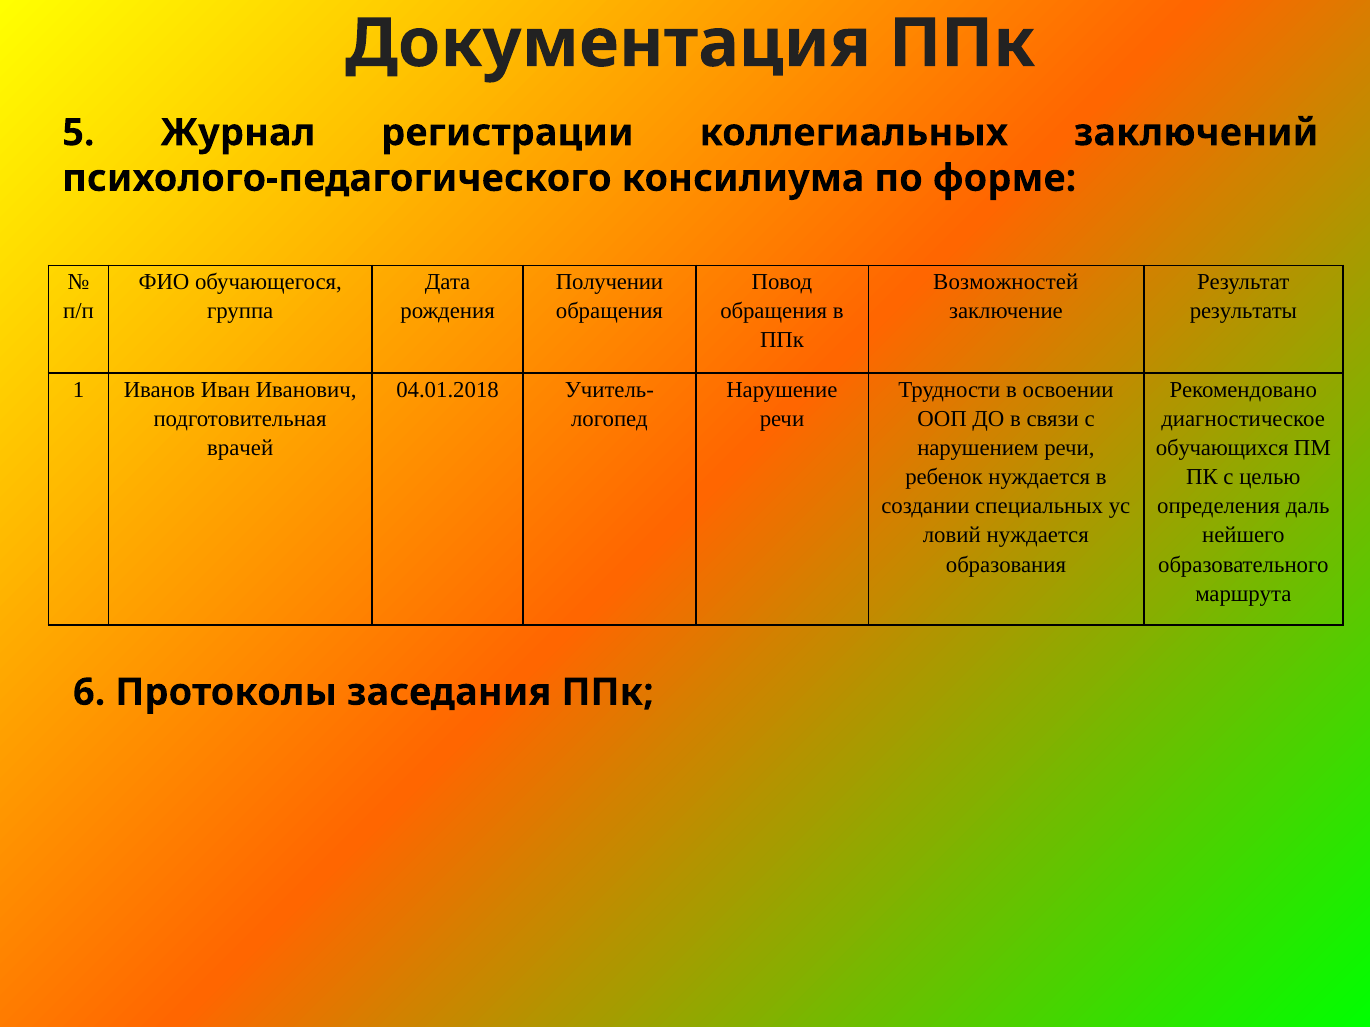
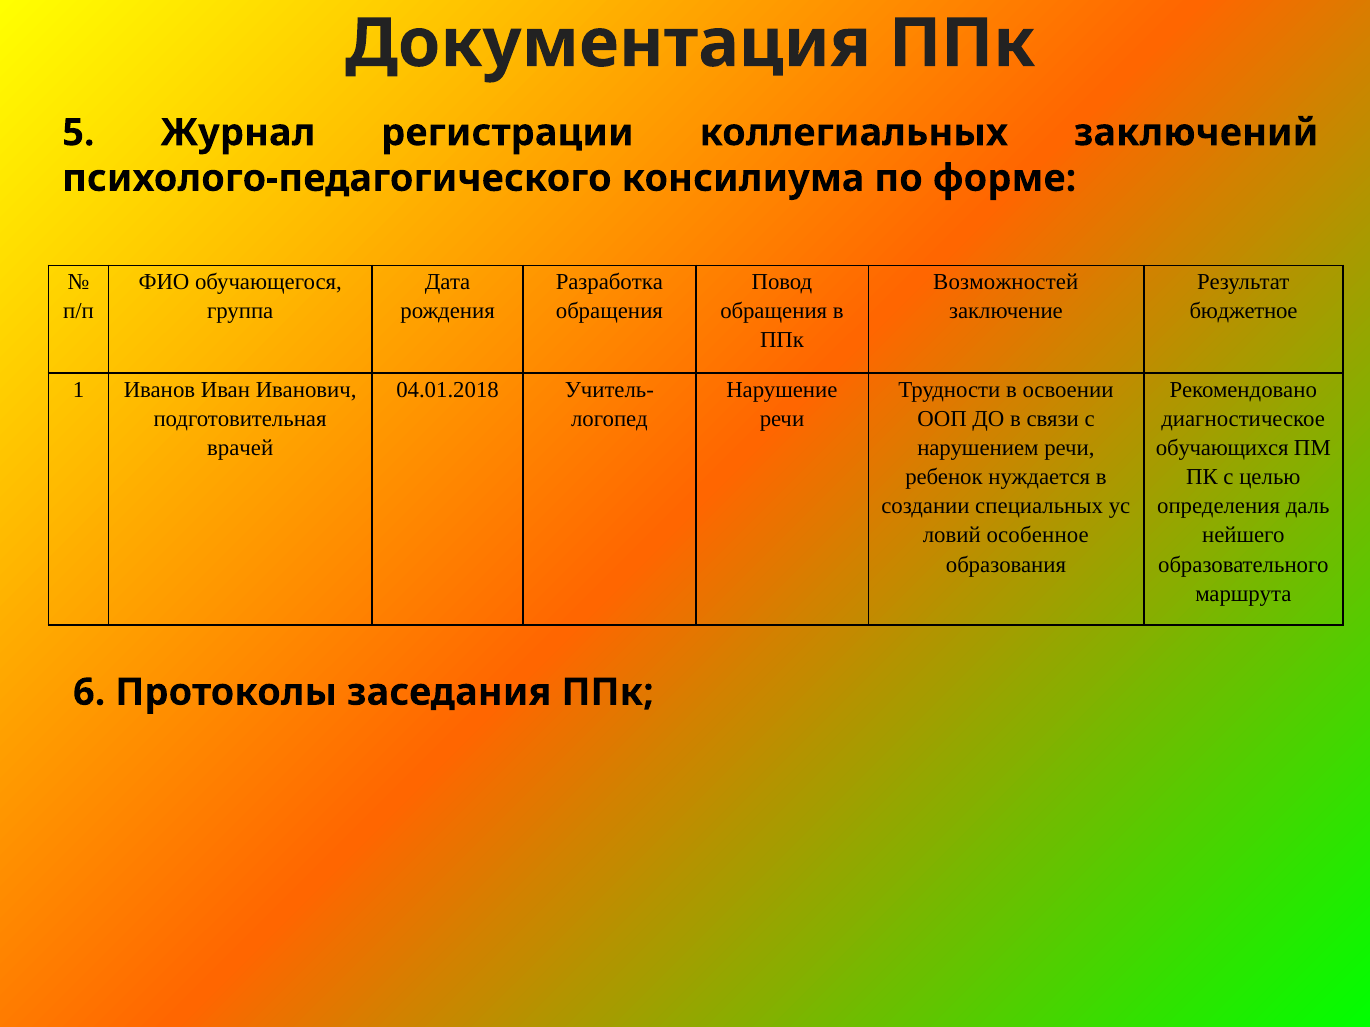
Получении: Получении -> Разработка
результаты: результаты -> бюджетное
нуждается at (1038, 536): нуждается -> особенное
